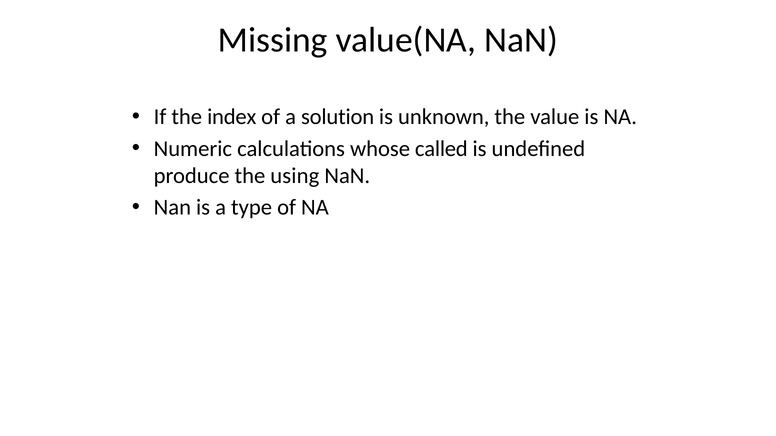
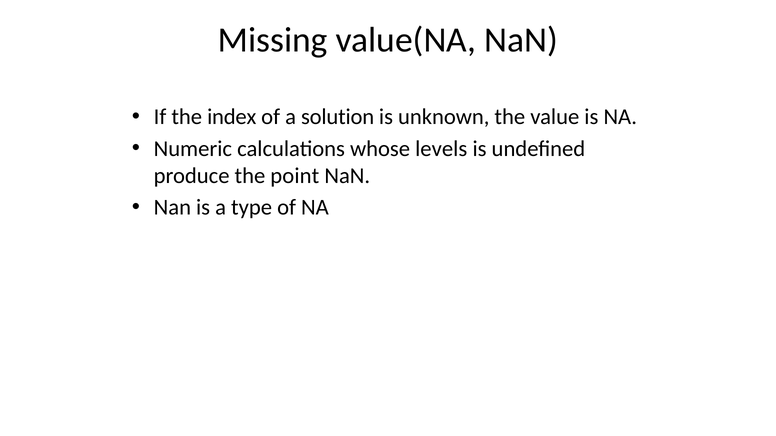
called: called -> levels
using: using -> point
